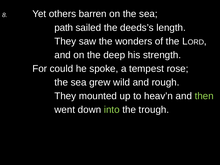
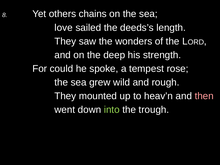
barren: barren -> chains
path: path -> love
then colour: light green -> pink
